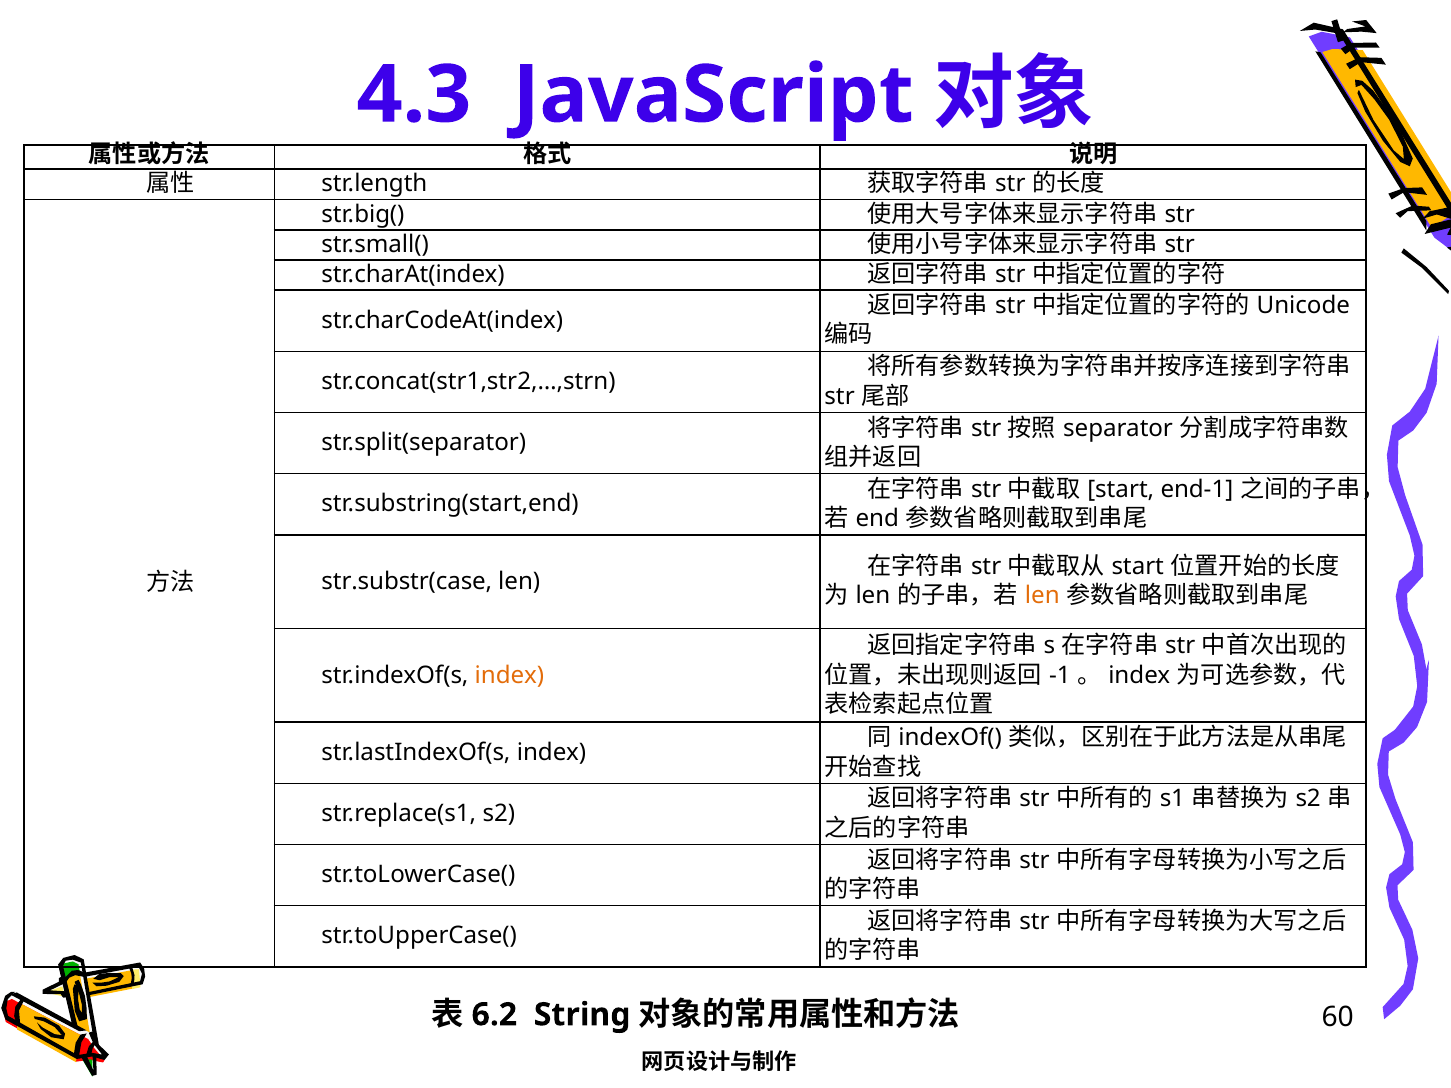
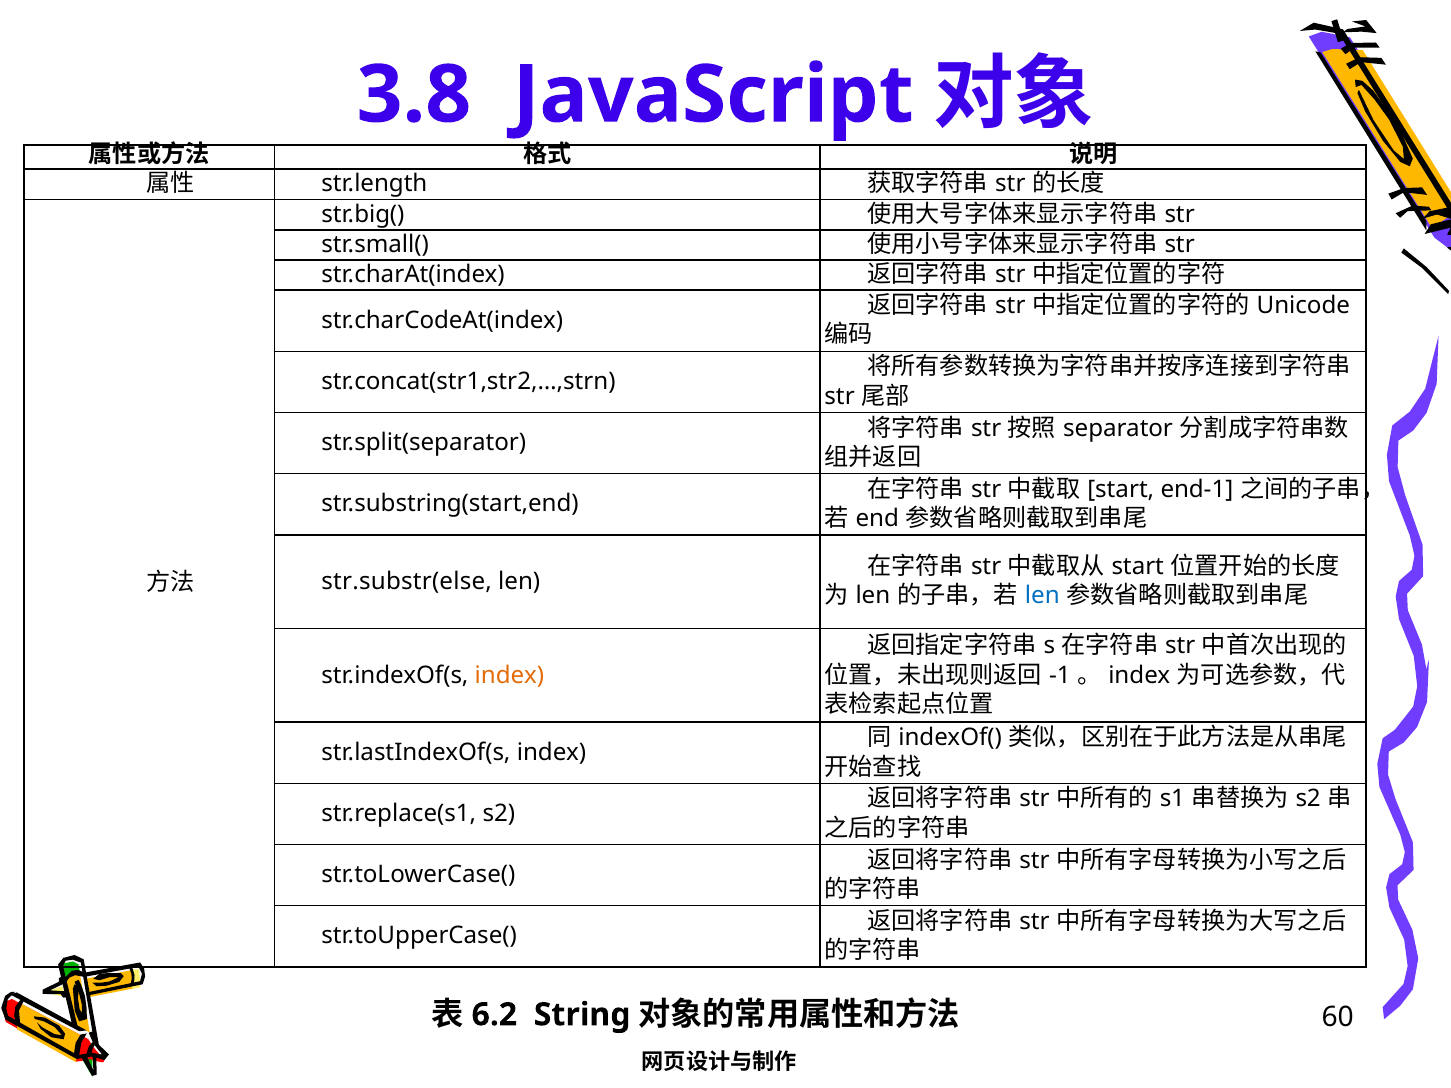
4.3: 4.3 -> 3.8
str.substr(case: str.substr(case -> str.substr(else
len at (1042, 596) colour: orange -> blue
